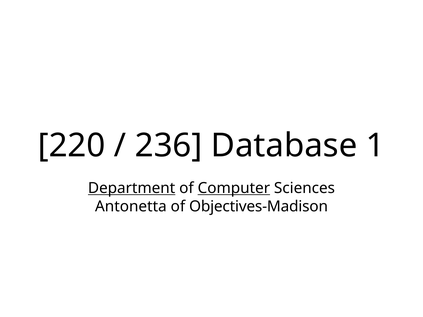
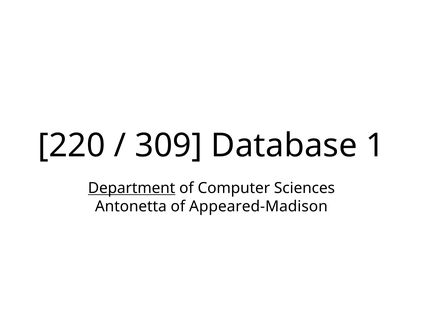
236: 236 -> 309
Computer underline: present -> none
Objectives-Madison: Objectives-Madison -> Appeared-Madison
